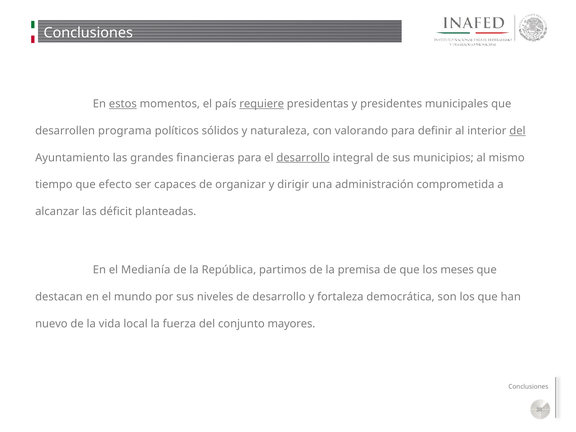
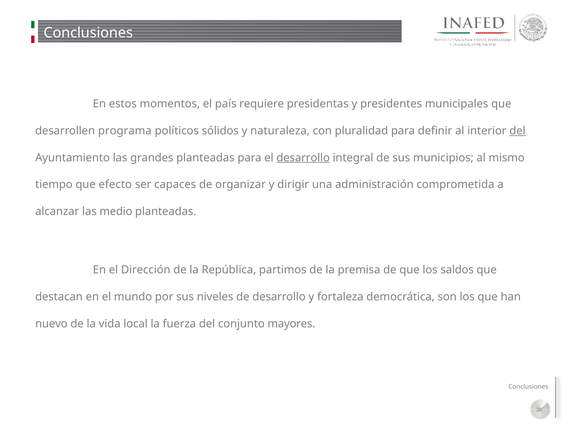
estos underline: present -> none
requiere underline: present -> none
valorando: valorando -> pluralidad
grandes financieras: financieras -> planteadas
déficit: déficit -> medio
Medianía: Medianía -> Dirección
meses: meses -> saldos
